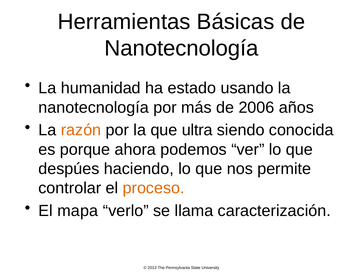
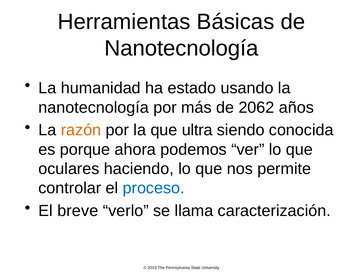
2006: 2006 -> 2062
despúes: despúes -> oculares
proceso colour: orange -> blue
mapa: mapa -> breve
